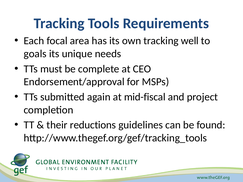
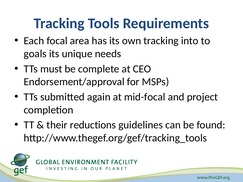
well: well -> into
mid-fiscal: mid-fiscal -> mid-focal
